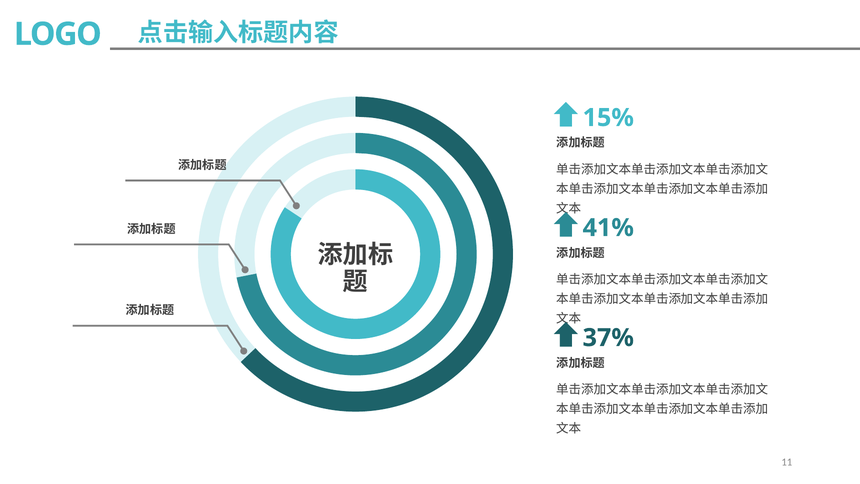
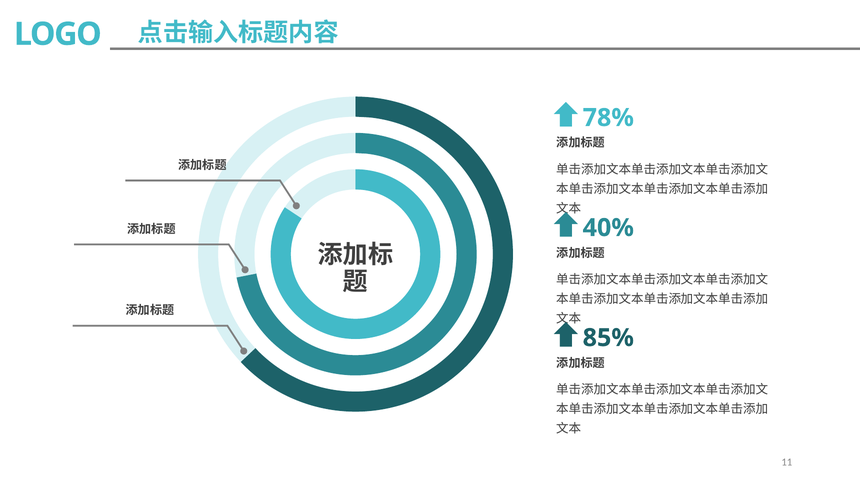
15%: 15% -> 78%
41%: 41% -> 40%
37%: 37% -> 85%
